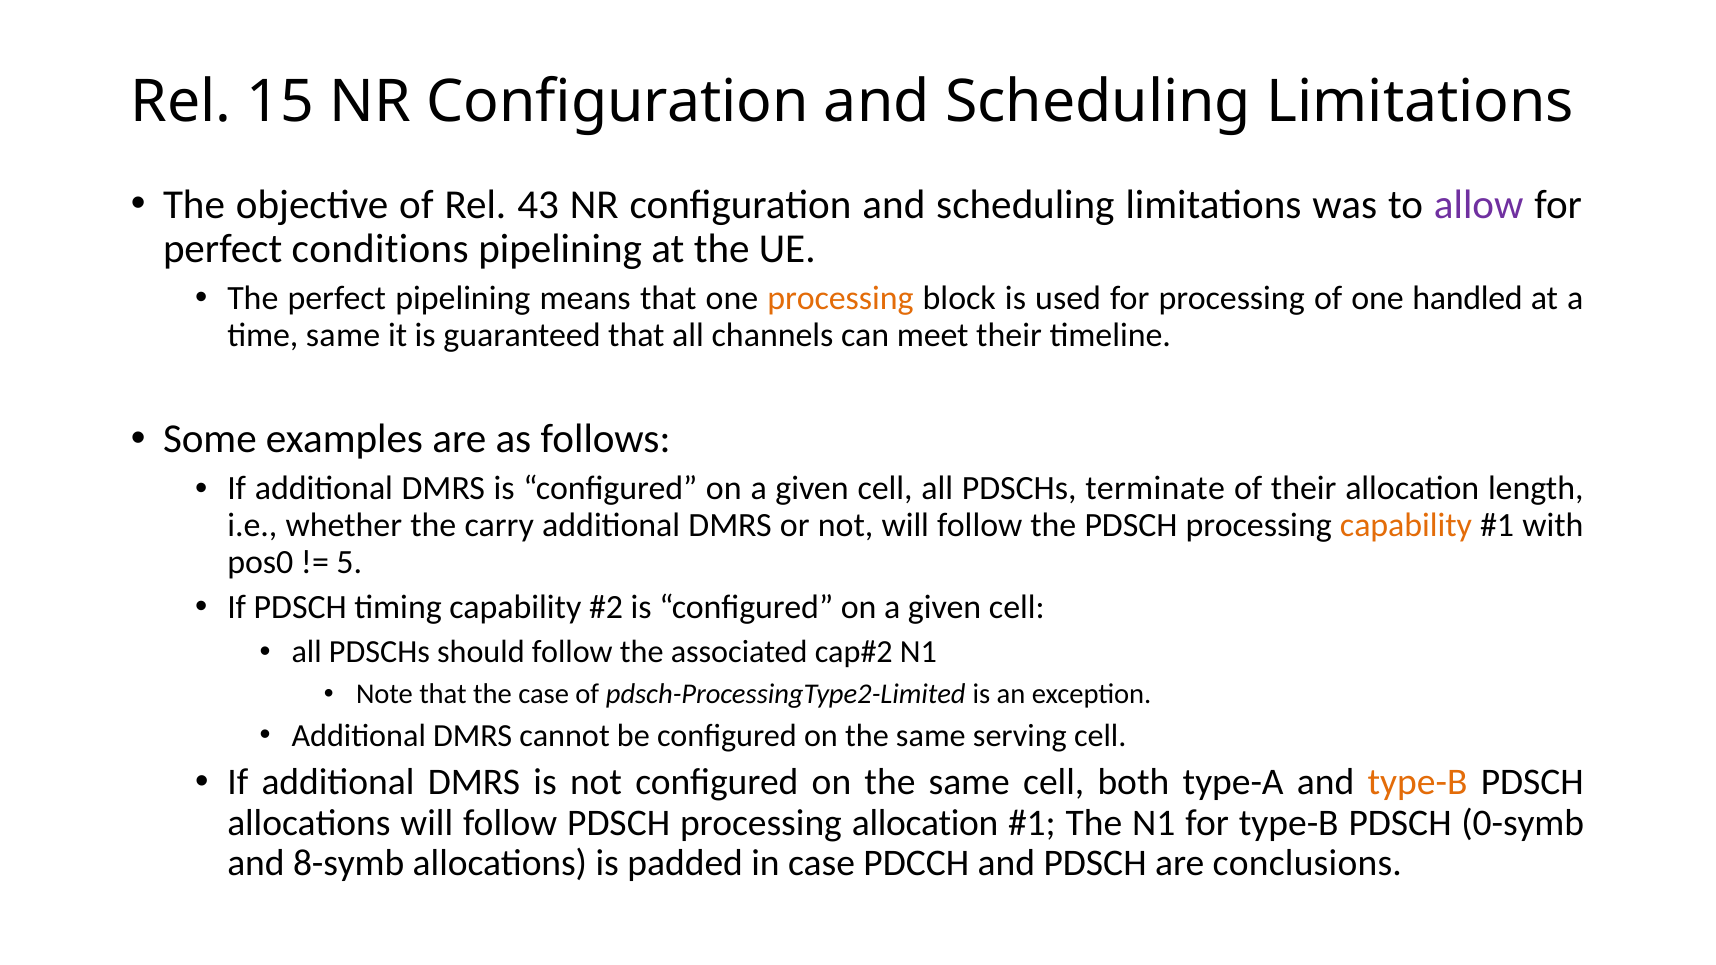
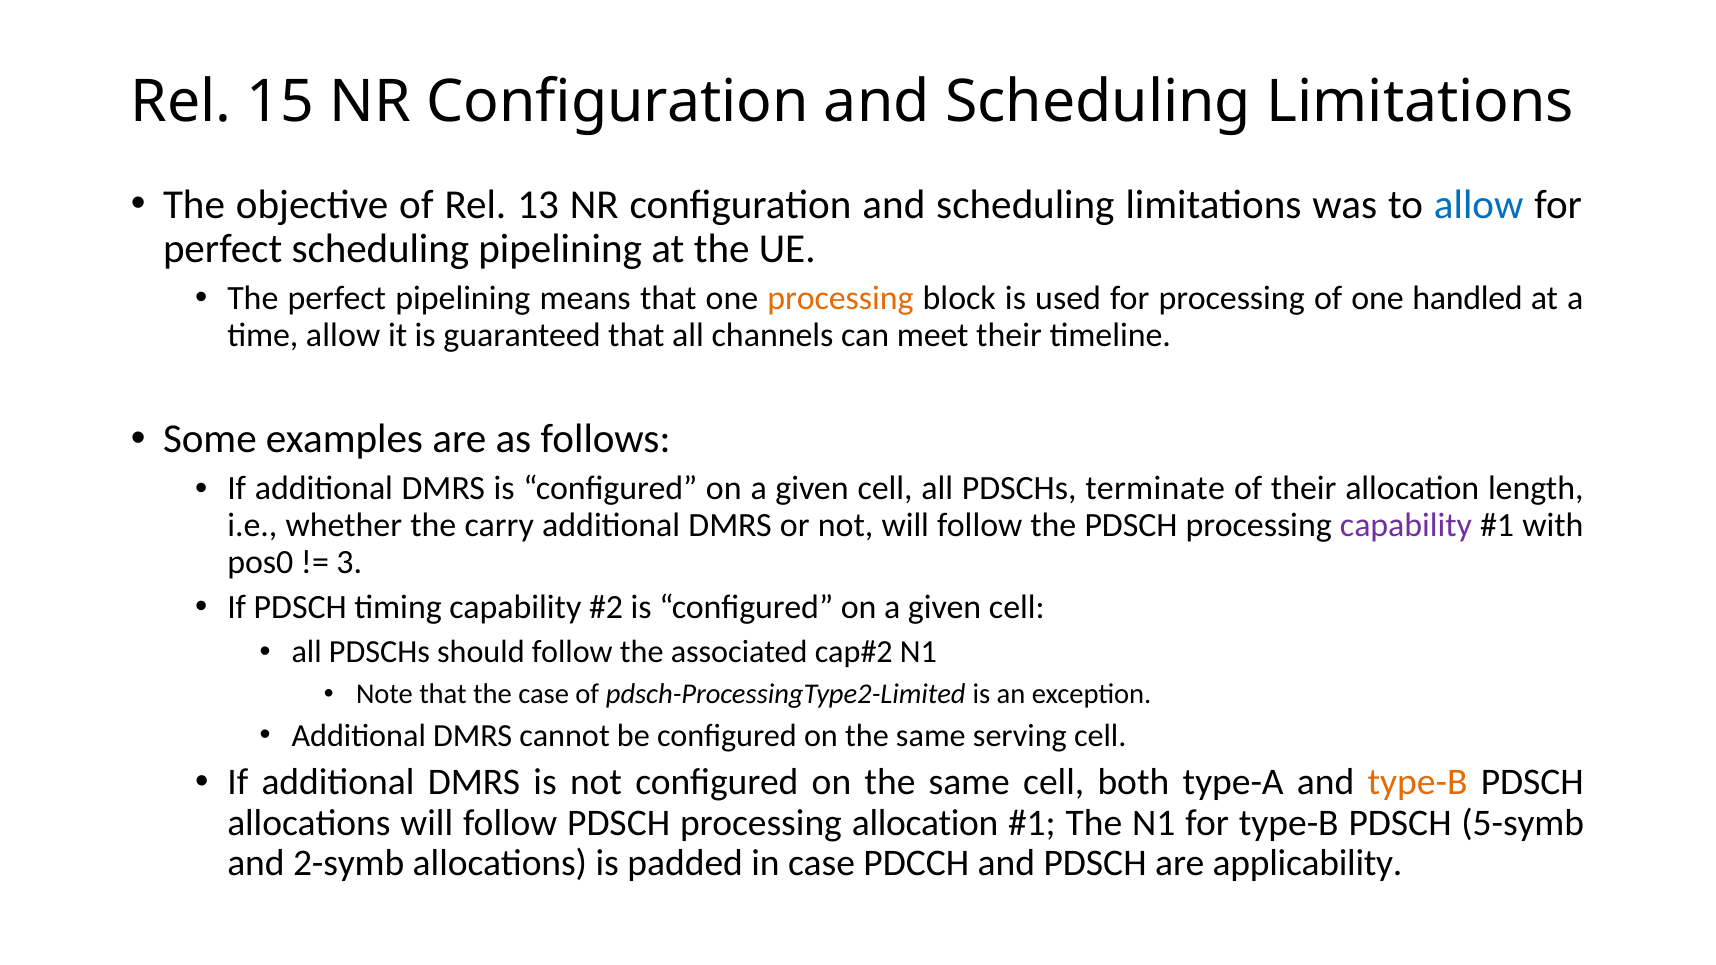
43: 43 -> 13
allow at (1479, 205) colour: purple -> blue
perfect conditions: conditions -> scheduling
time same: same -> allow
capability at (1406, 525) colour: orange -> purple
5: 5 -> 3
0-symb: 0-symb -> 5-symb
8-symb: 8-symb -> 2-symb
conclusions: conclusions -> applicability
